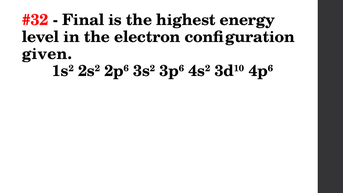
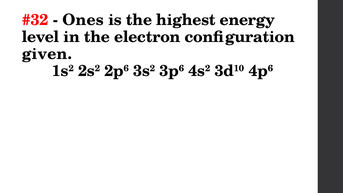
Final: Final -> Ones
